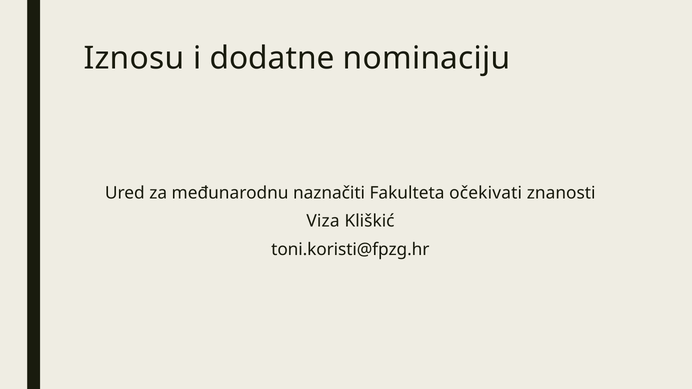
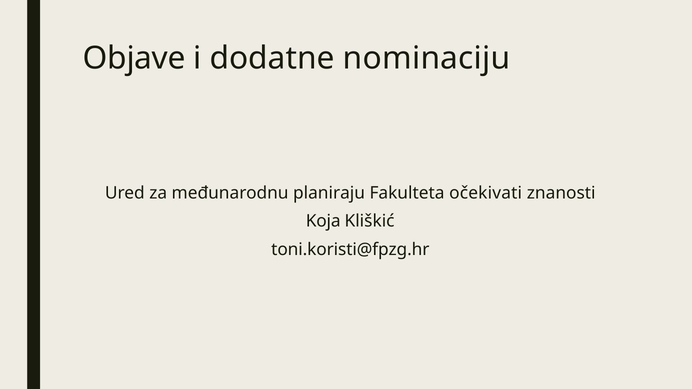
Iznosu: Iznosu -> Objave
naznačiti: naznačiti -> planiraju
Viza: Viza -> Koja
